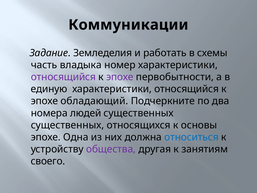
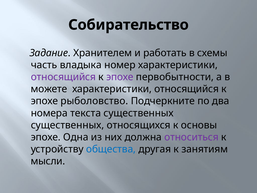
Коммуникации: Коммуникации -> Собирательство
Земледелия: Земледелия -> Хранителем
единую: единую -> можете
обладающий: обладающий -> рыболовство
людей: людей -> текста
относиться colour: blue -> purple
общества colour: purple -> blue
своего: своего -> мысли
